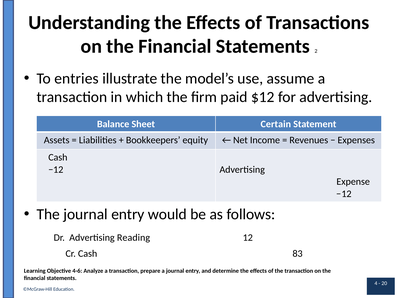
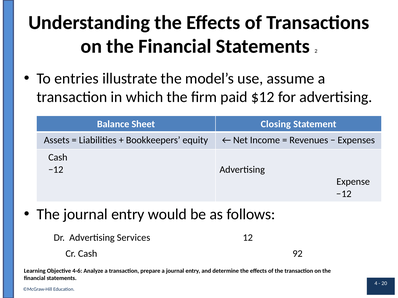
Certain: Certain -> Closing
Reading: Reading -> Services
83: 83 -> 92
